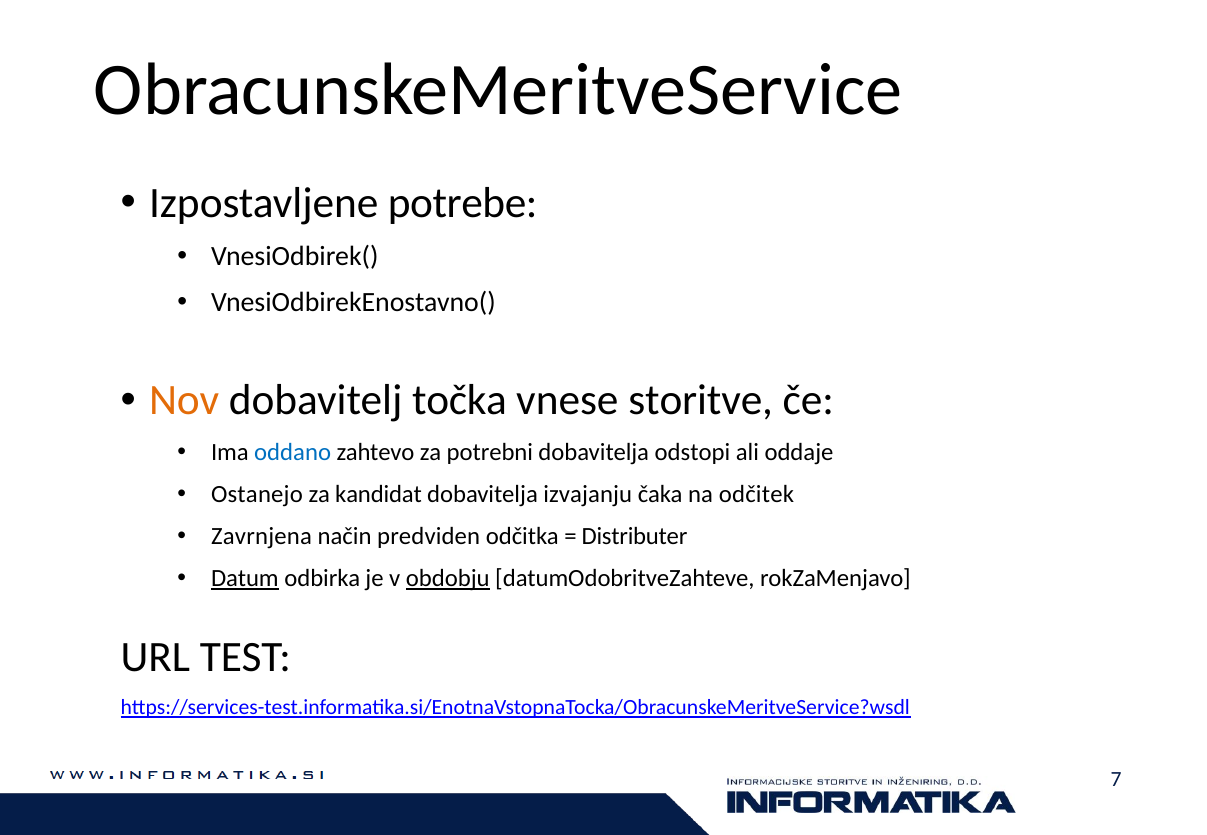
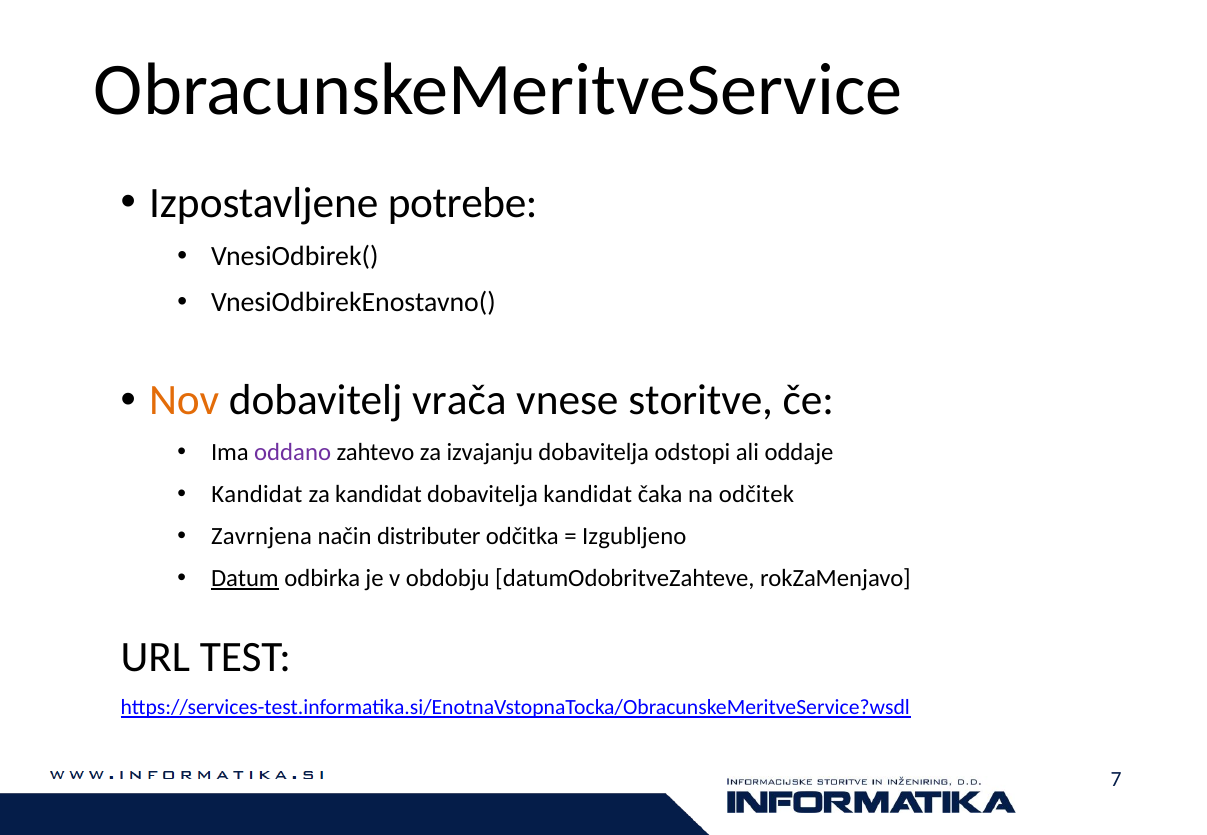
točka: točka -> vrača
oddano colour: blue -> purple
potrebni: potrebni -> izvajanju
Ostanejo at (257, 495): Ostanejo -> Kandidat
dobavitelja izvajanju: izvajanju -> kandidat
predviden: predviden -> distributer
Distributer: Distributer -> Izgubljeno
obdobju underline: present -> none
